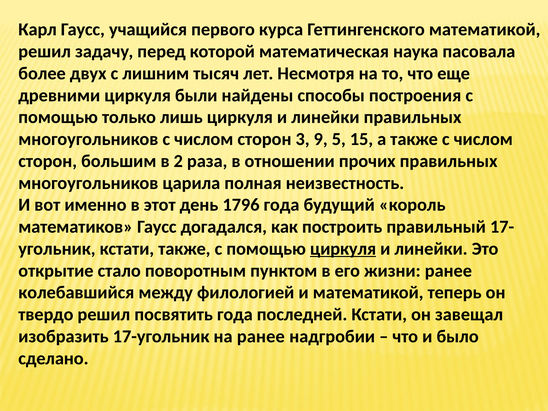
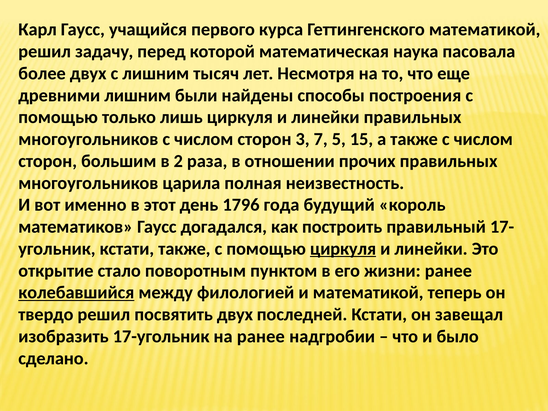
древними циркуля: циркуля -> лишним
9: 9 -> 7
колебавшийся underline: none -> present
посвятить года: года -> двух
